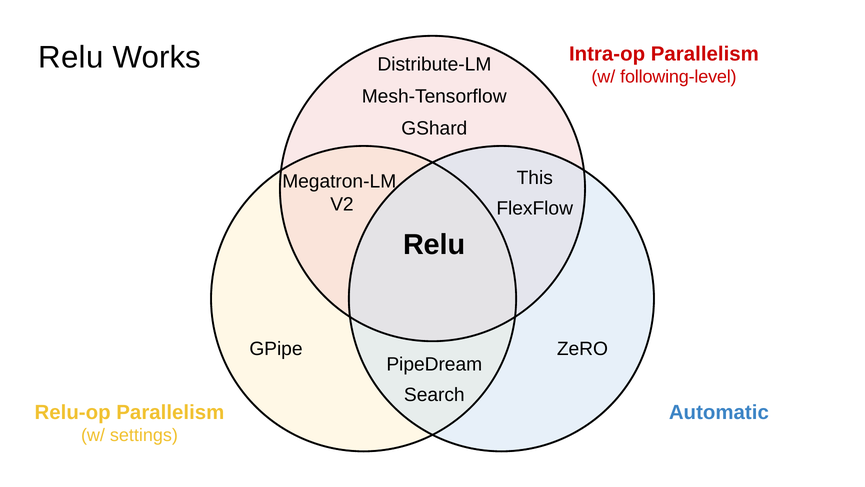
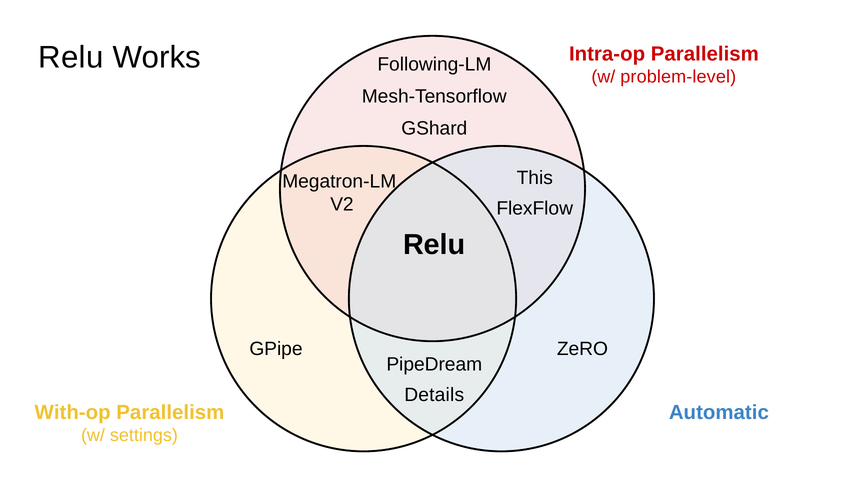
Distribute-LM: Distribute-LM -> Following-LM
following-level: following-level -> problem-level
Search: Search -> Details
Relu-op: Relu-op -> With-op
